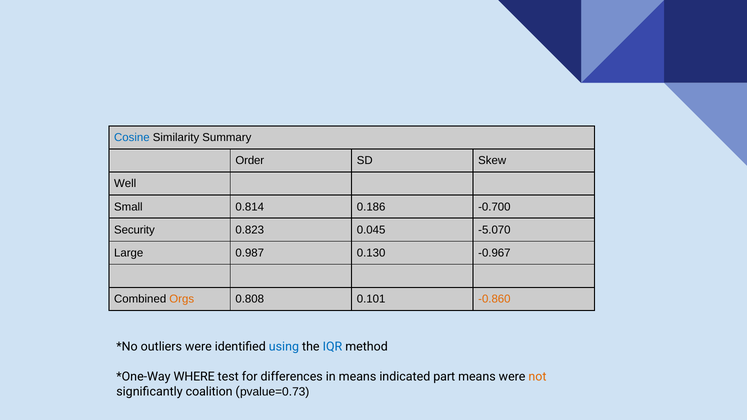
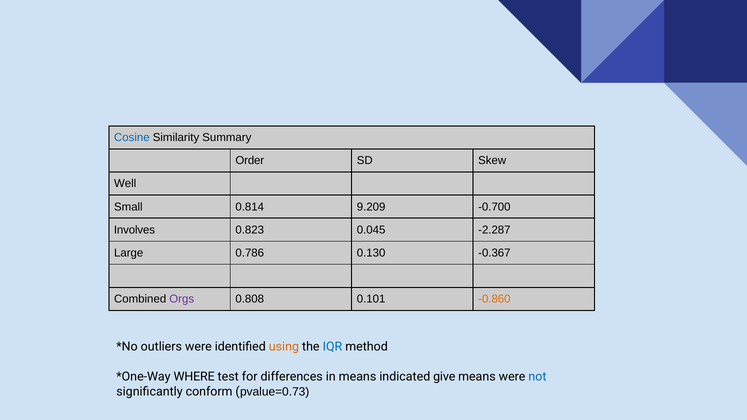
0.186: 0.186 -> 9.209
Security: Security -> Involves
-5.070: -5.070 -> -2.287
0.987: 0.987 -> 0.786
-0.967: -0.967 -> -0.367
Orgs colour: orange -> purple
using colour: blue -> orange
part: part -> give
not colour: orange -> blue
coalition: coalition -> conform
